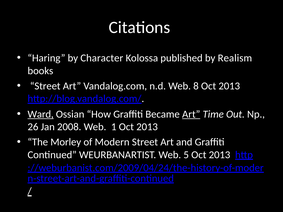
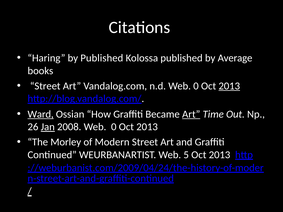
by Character: Character -> Published
Realism: Realism -> Average
n.d Web 8: 8 -> 0
2013 at (229, 86) underline: none -> present
Jan underline: none -> present
2008 Web 1: 1 -> 0
